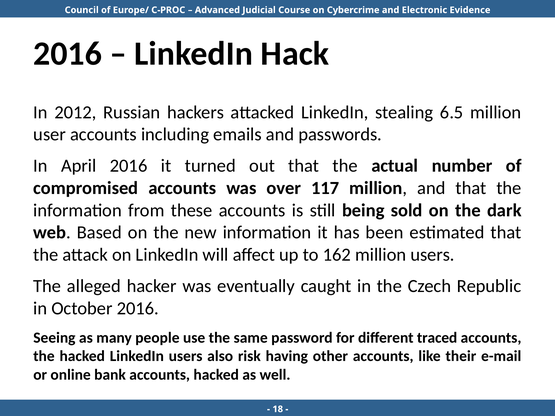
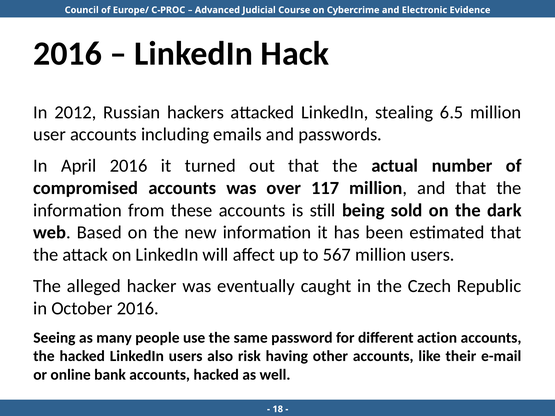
162: 162 -> 567
traced: traced -> action
